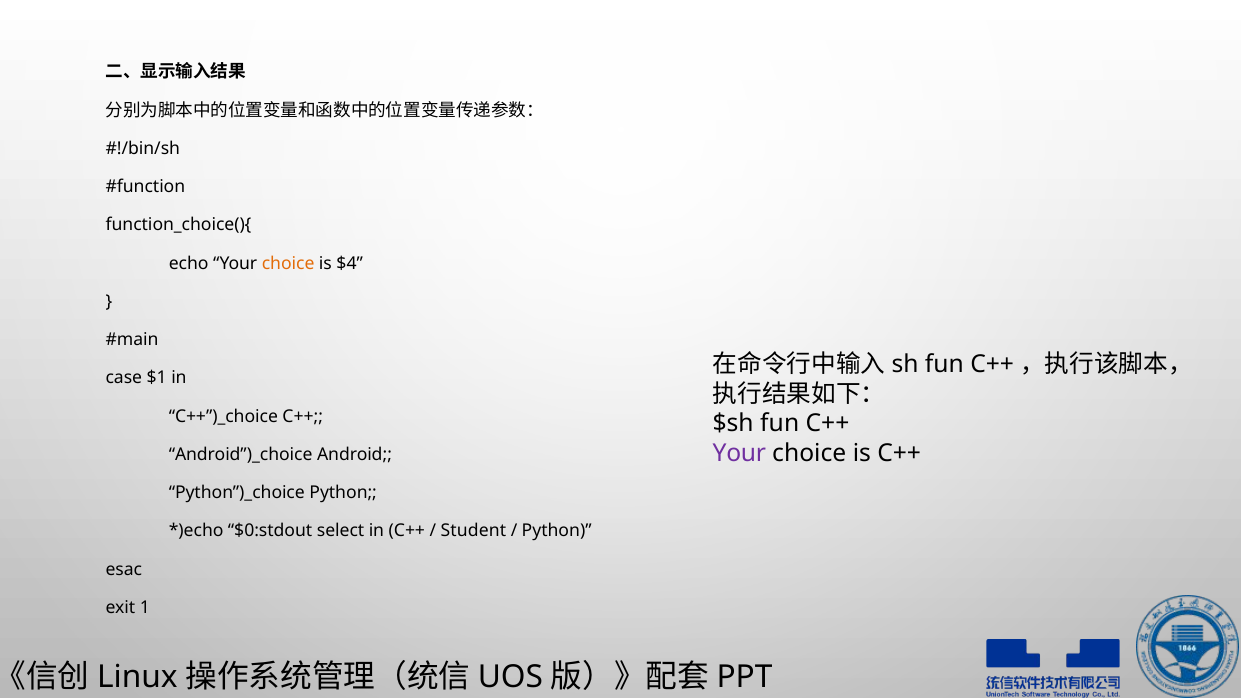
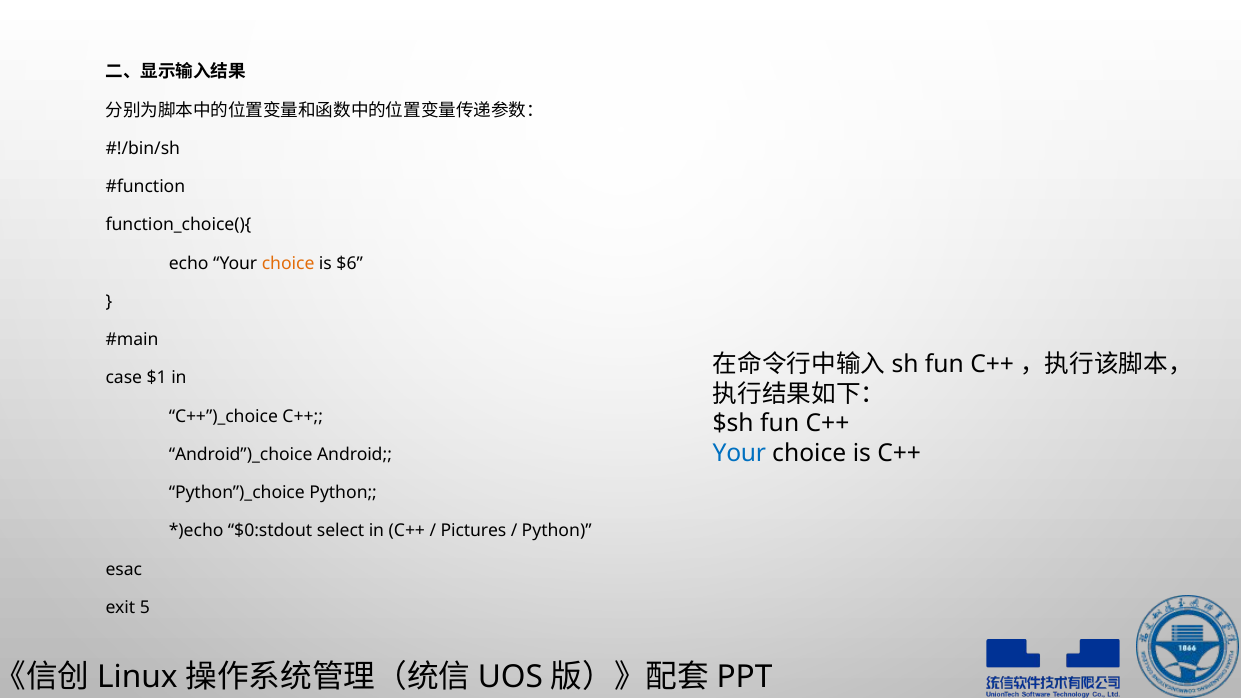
$4: $4 -> $6
Your at (739, 454) colour: purple -> blue
Student: Student -> Pictures
1: 1 -> 5
